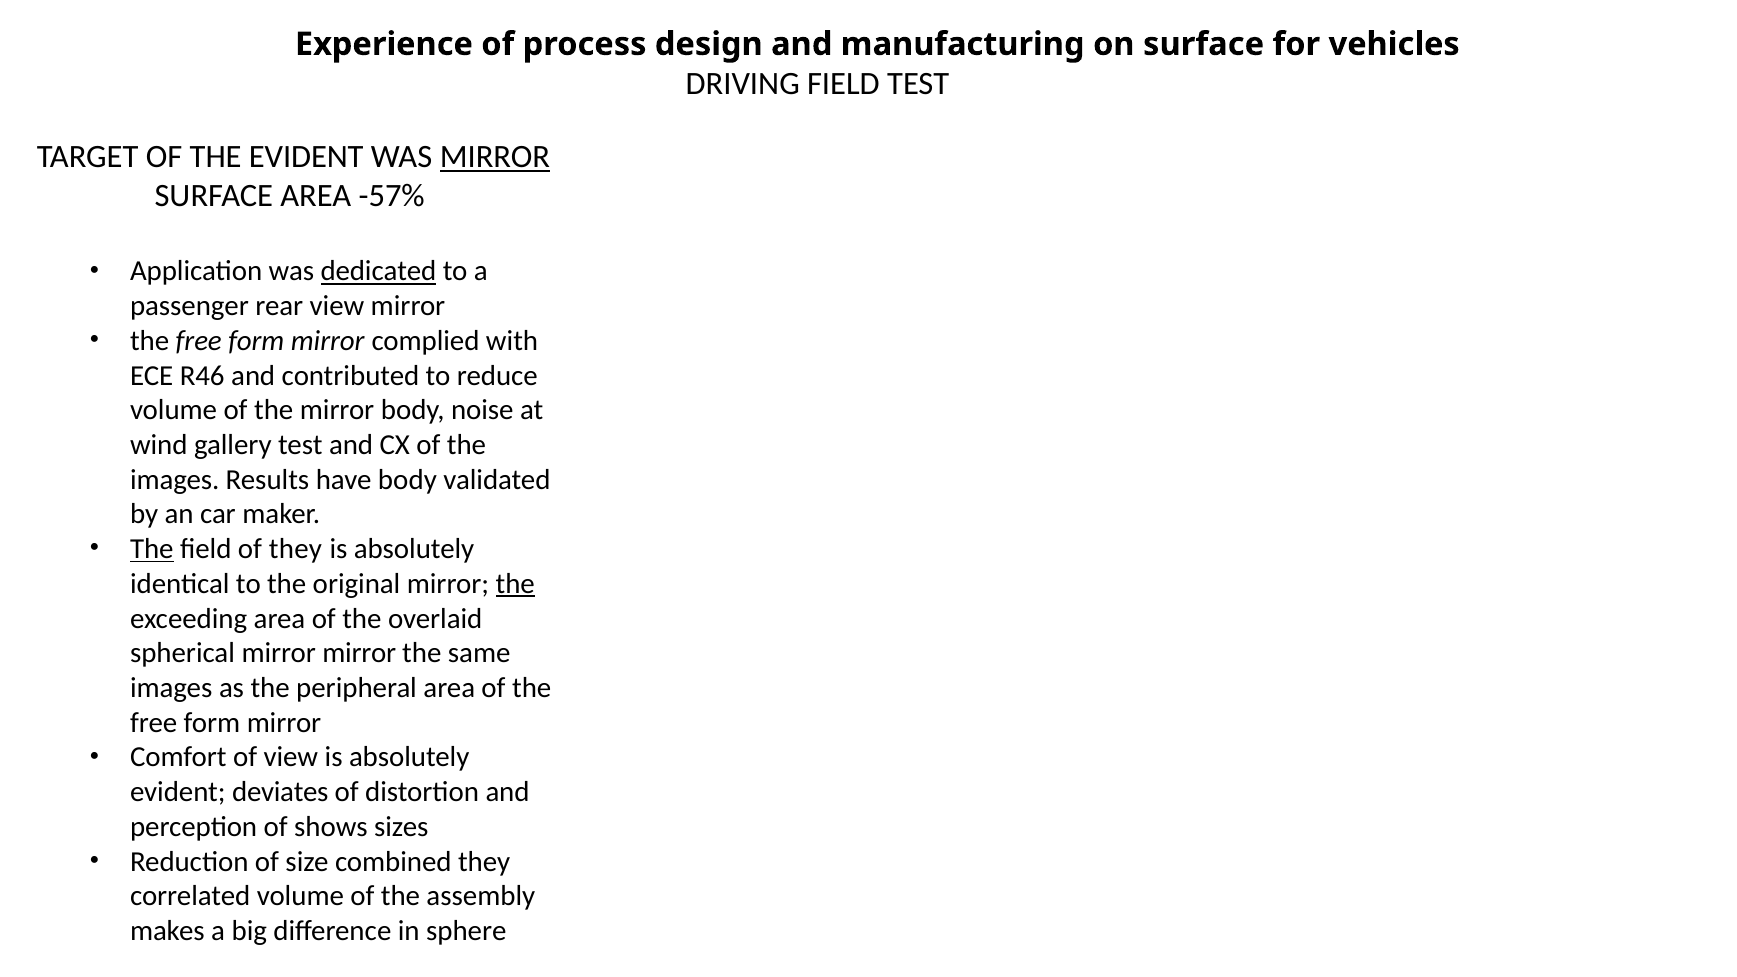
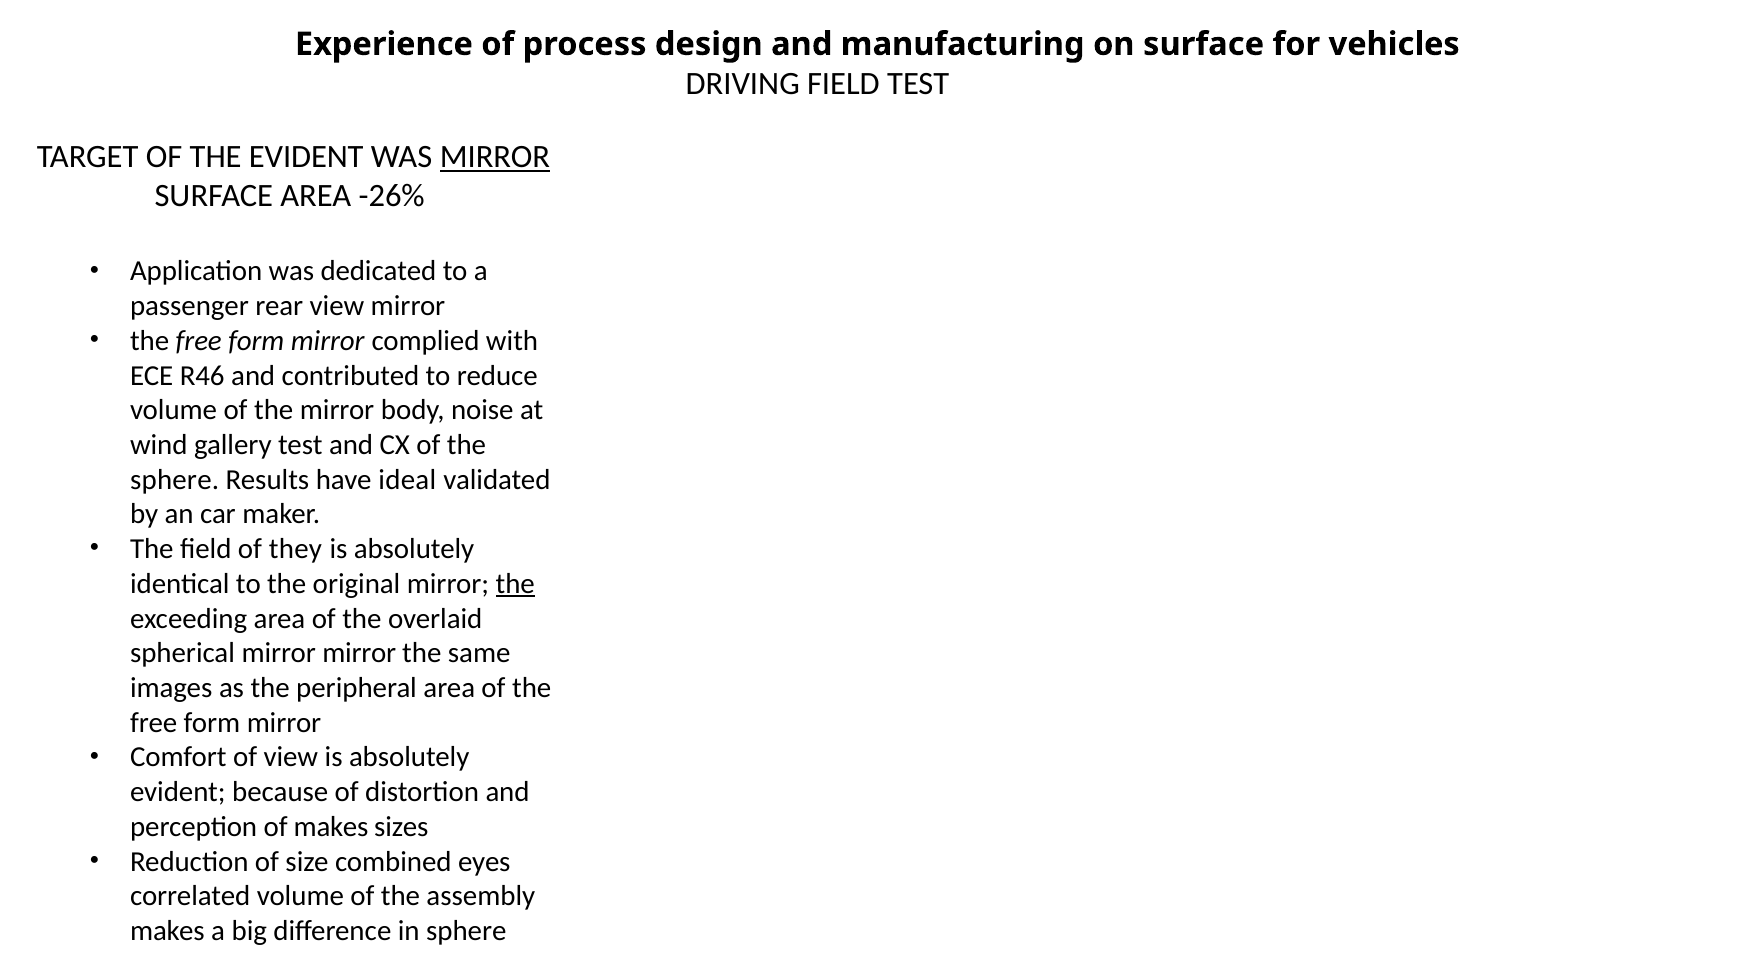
-57%: -57% -> -26%
dedicated underline: present -> none
images at (175, 480): images -> sphere
have body: body -> ideal
The at (152, 549) underline: present -> none
deviates: deviates -> because
of shows: shows -> makes
combined they: they -> eyes
